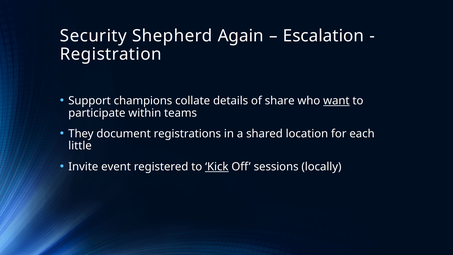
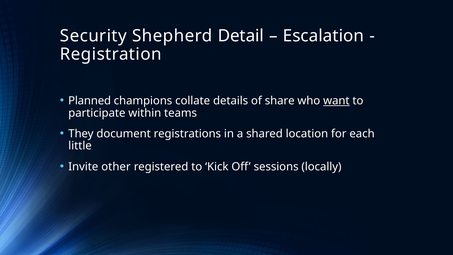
Again: Again -> Detail
Support: Support -> Planned
event: event -> other
Kick underline: present -> none
